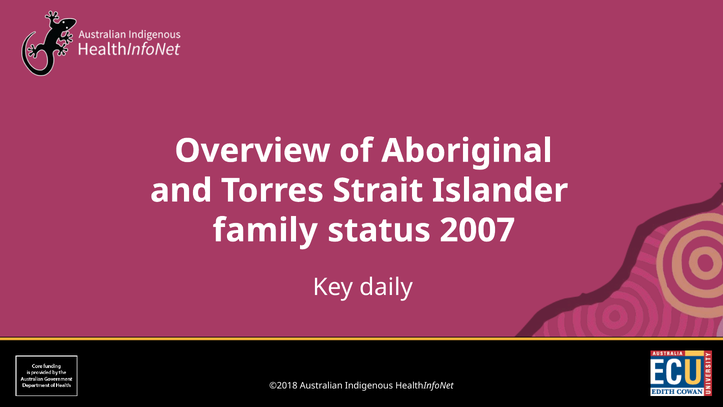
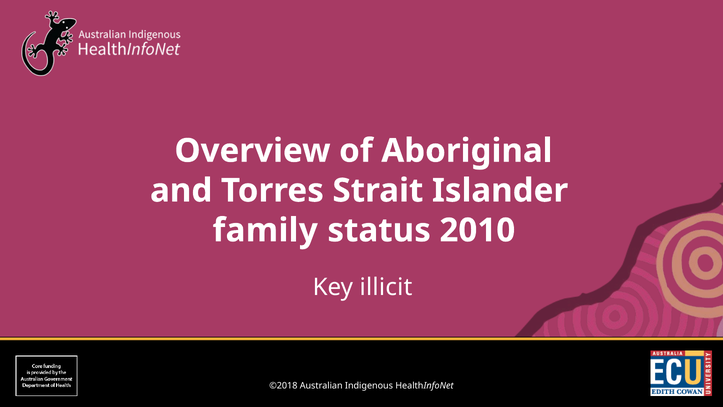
2007: 2007 -> 2010
daily: daily -> illicit
